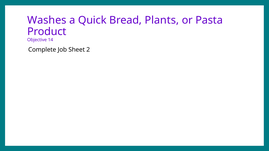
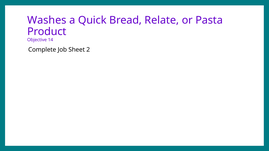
Plants: Plants -> Relate
